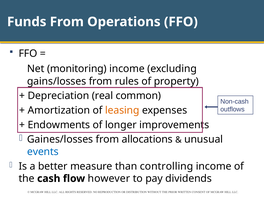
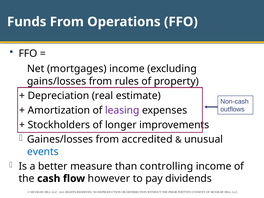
monitoring: monitoring -> mortgages
common: common -> estimate
leasing colour: orange -> purple
Endowments: Endowments -> Stockholders
allocations: allocations -> accredited
